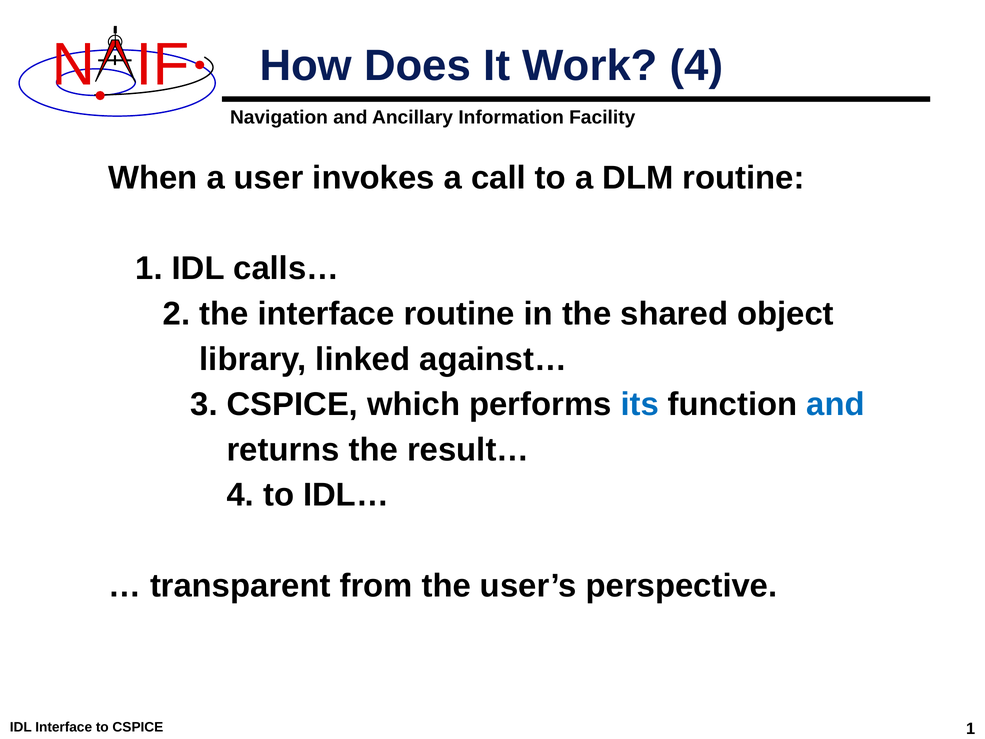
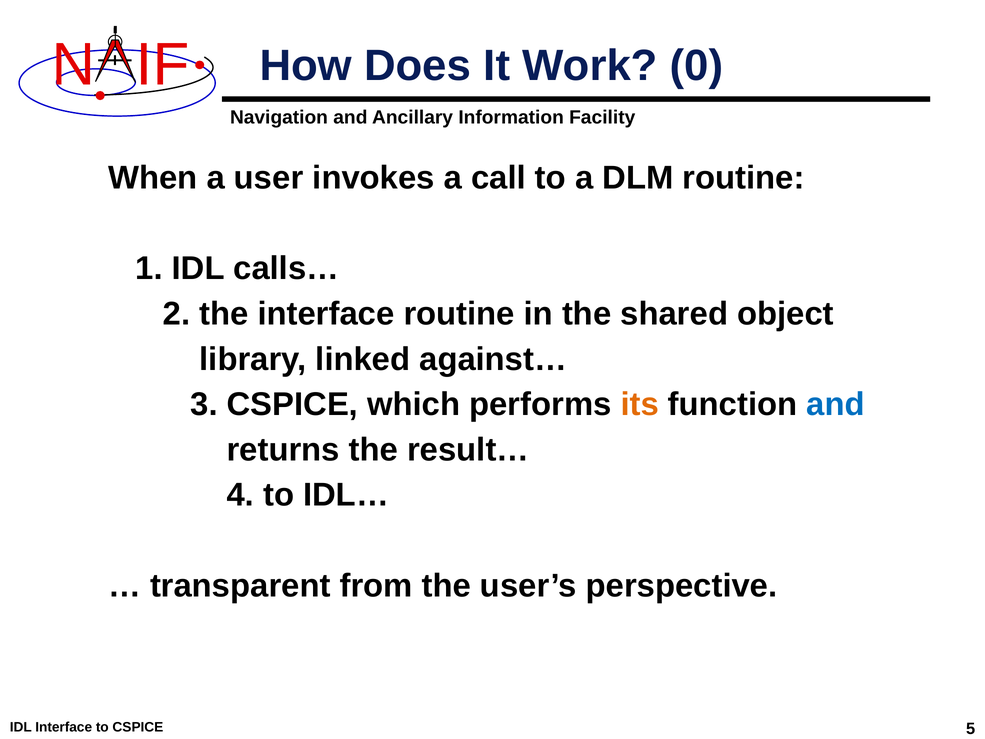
Work 4: 4 -> 0
its colour: blue -> orange
CSPICE 1: 1 -> 5
